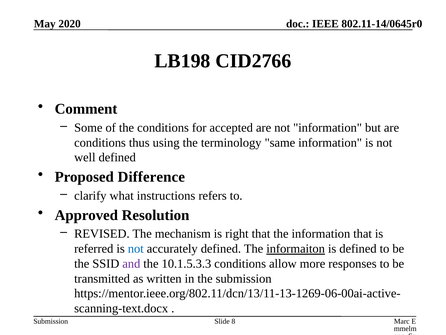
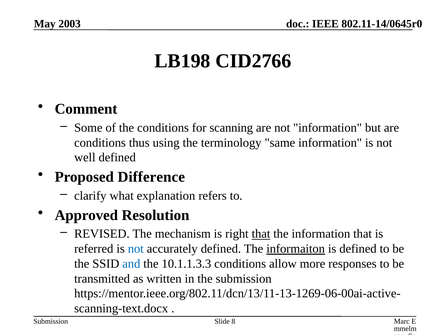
2020: 2020 -> 2003
accepted: accepted -> scanning
instructions: instructions -> explanation
that at (261, 234) underline: none -> present
and colour: purple -> blue
10.1.5.3.3: 10.1.5.3.3 -> 10.1.1.3.3
